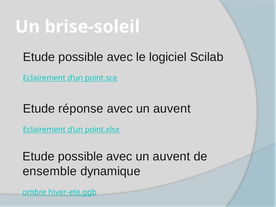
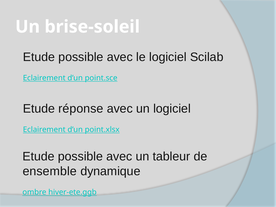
auvent at (172, 109): auvent -> logiciel
possible avec un auvent: auvent -> tableur
